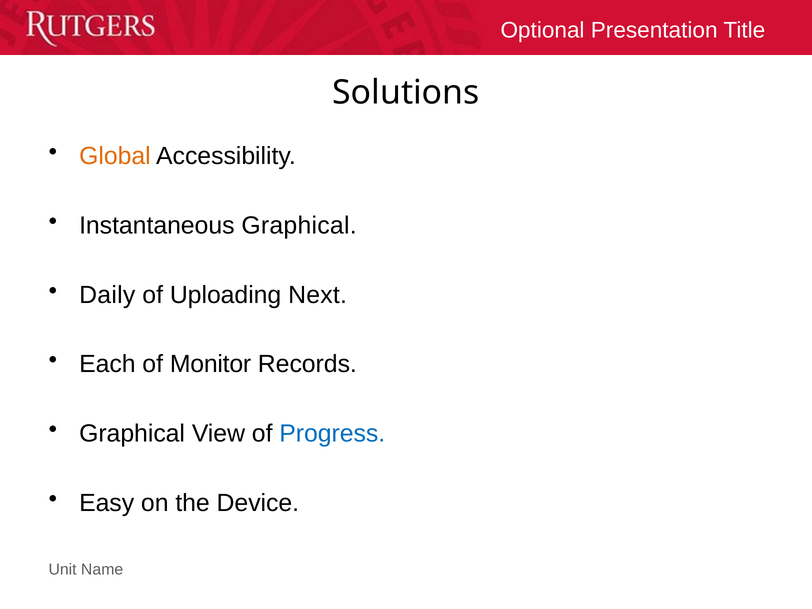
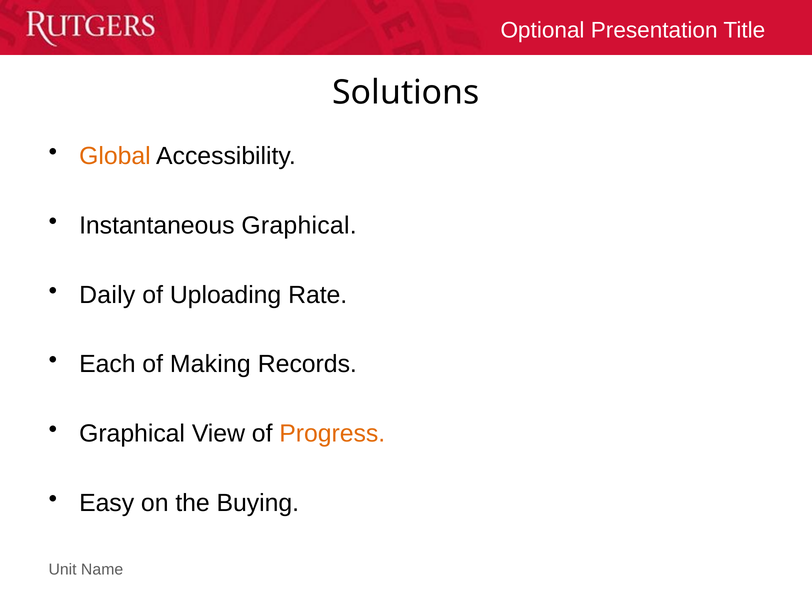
Next: Next -> Rate
Monitor: Monitor -> Making
Progress colour: blue -> orange
Device: Device -> Buying
